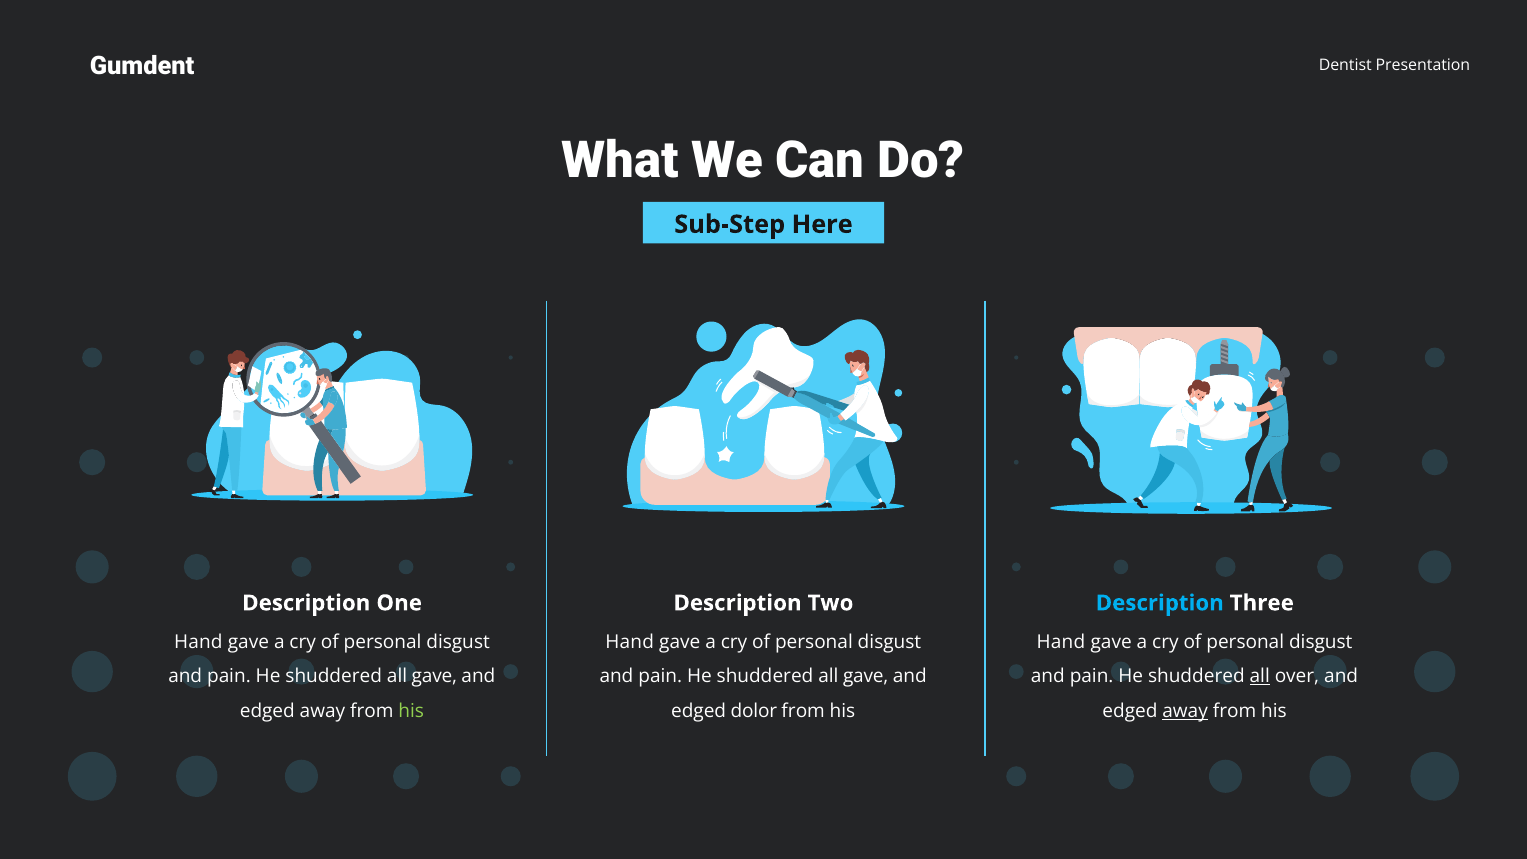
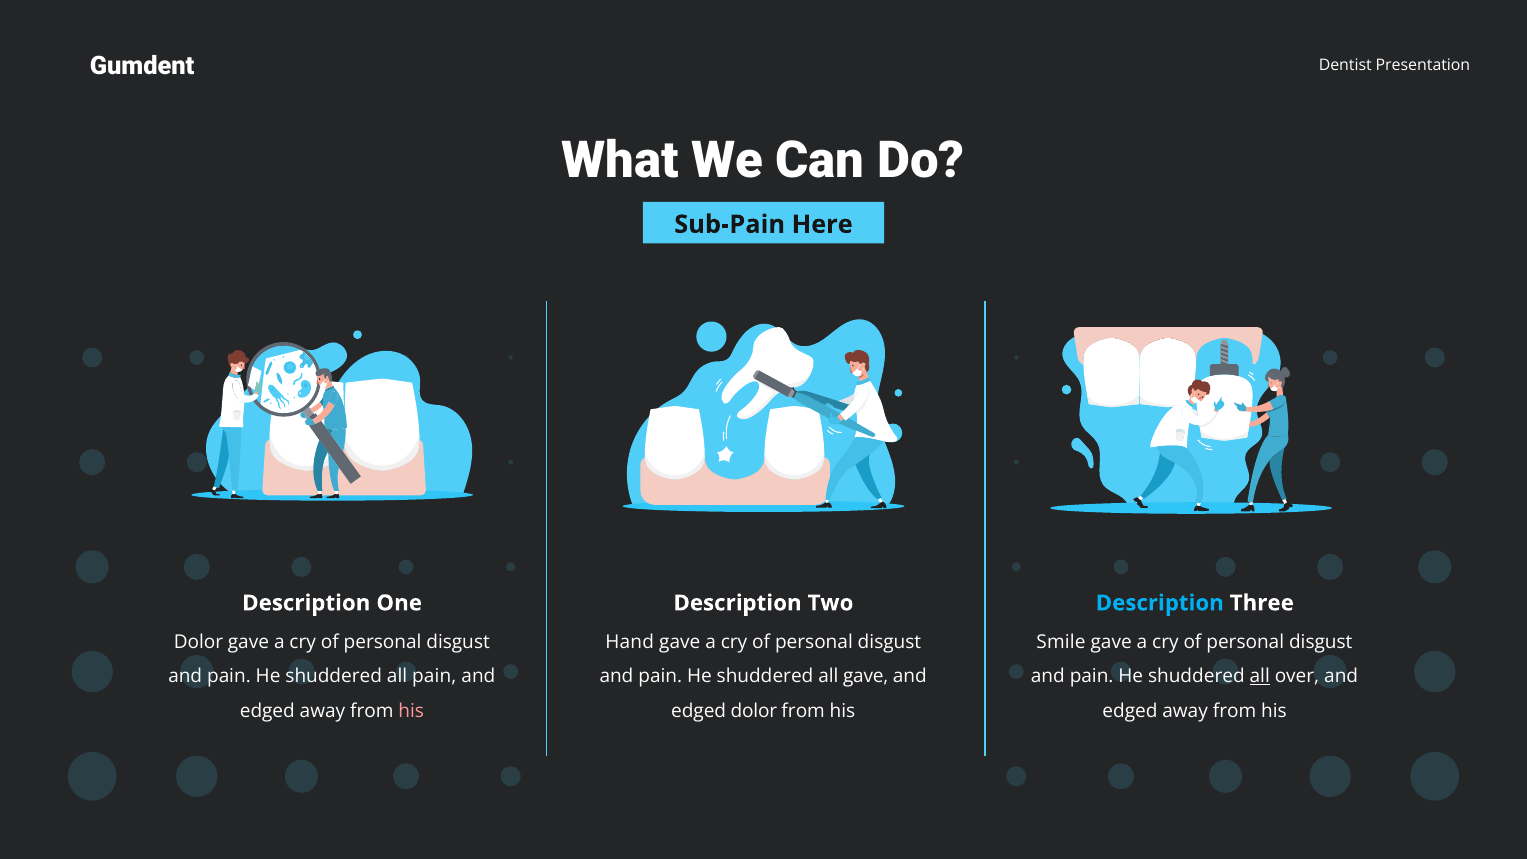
Sub-Step: Sub-Step -> Sub-Pain
Hand at (198, 642): Hand -> Dolor
Hand at (1061, 642): Hand -> Smile
gave at (434, 677): gave -> pain
his at (411, 711) colour: light green -> pink
away at (1185, 711) underline: present -> none
